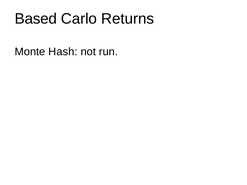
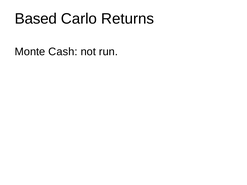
Hash: Hash -> Cash
